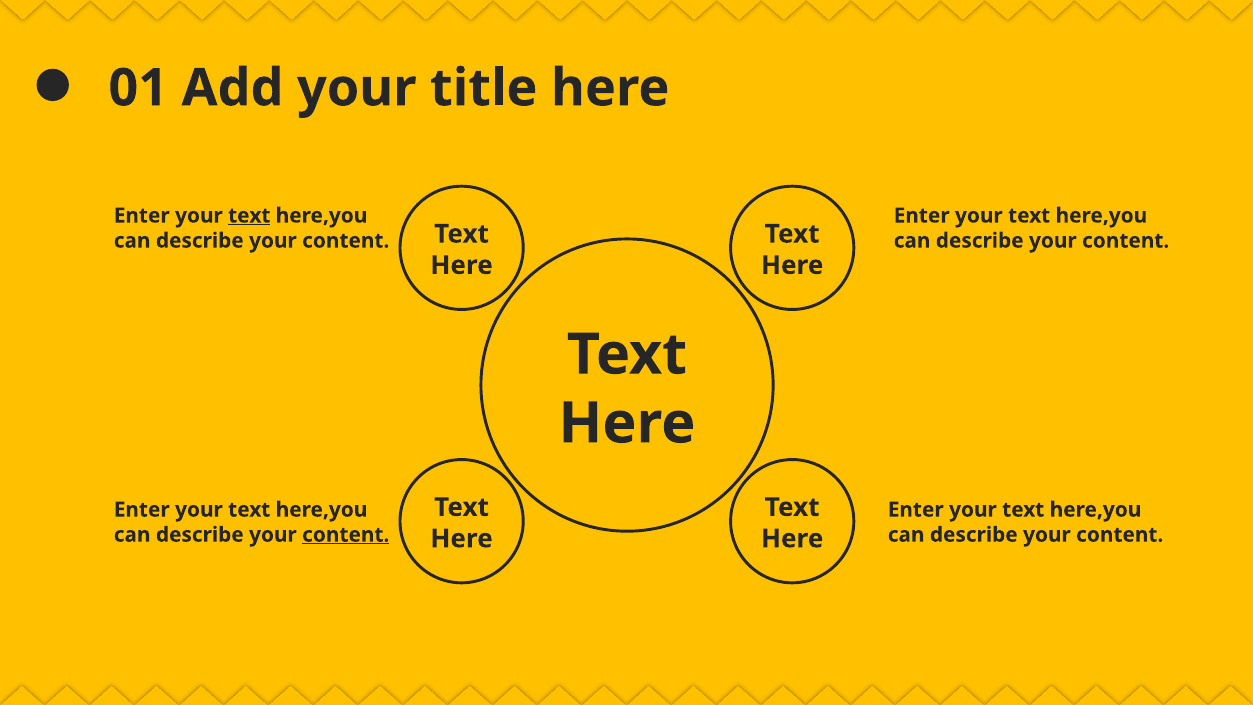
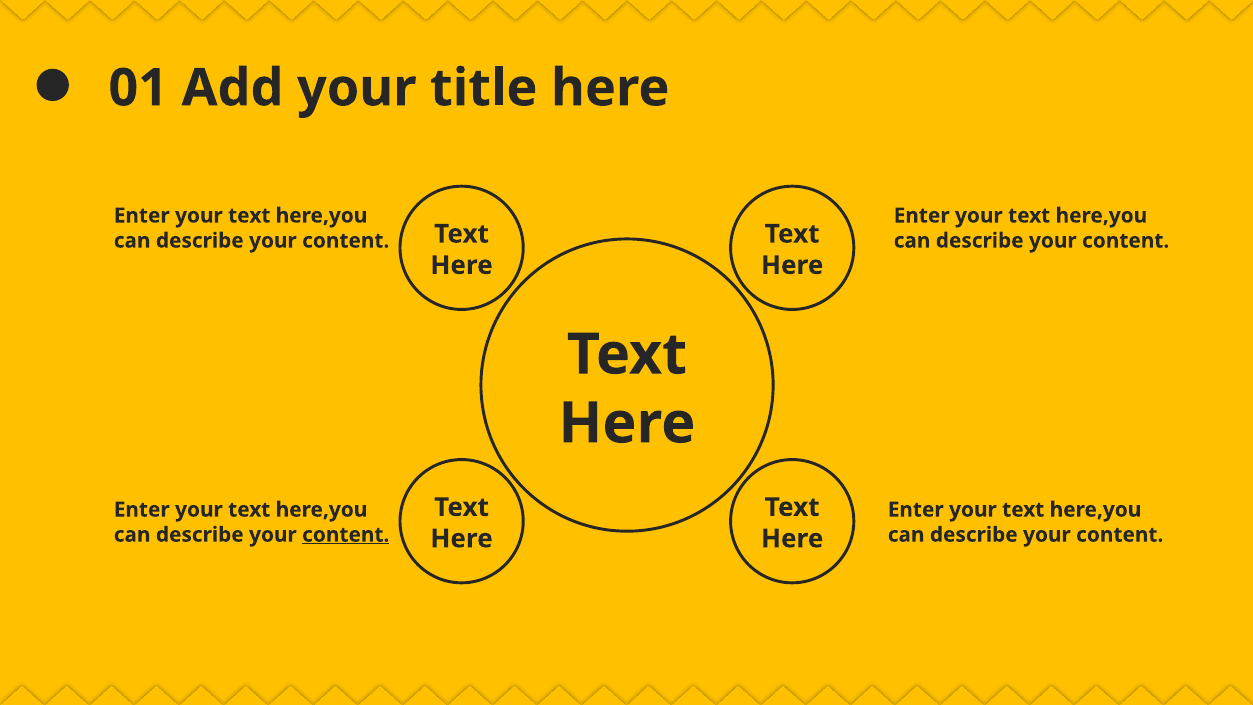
text at (249, 216) underline: present -> none
